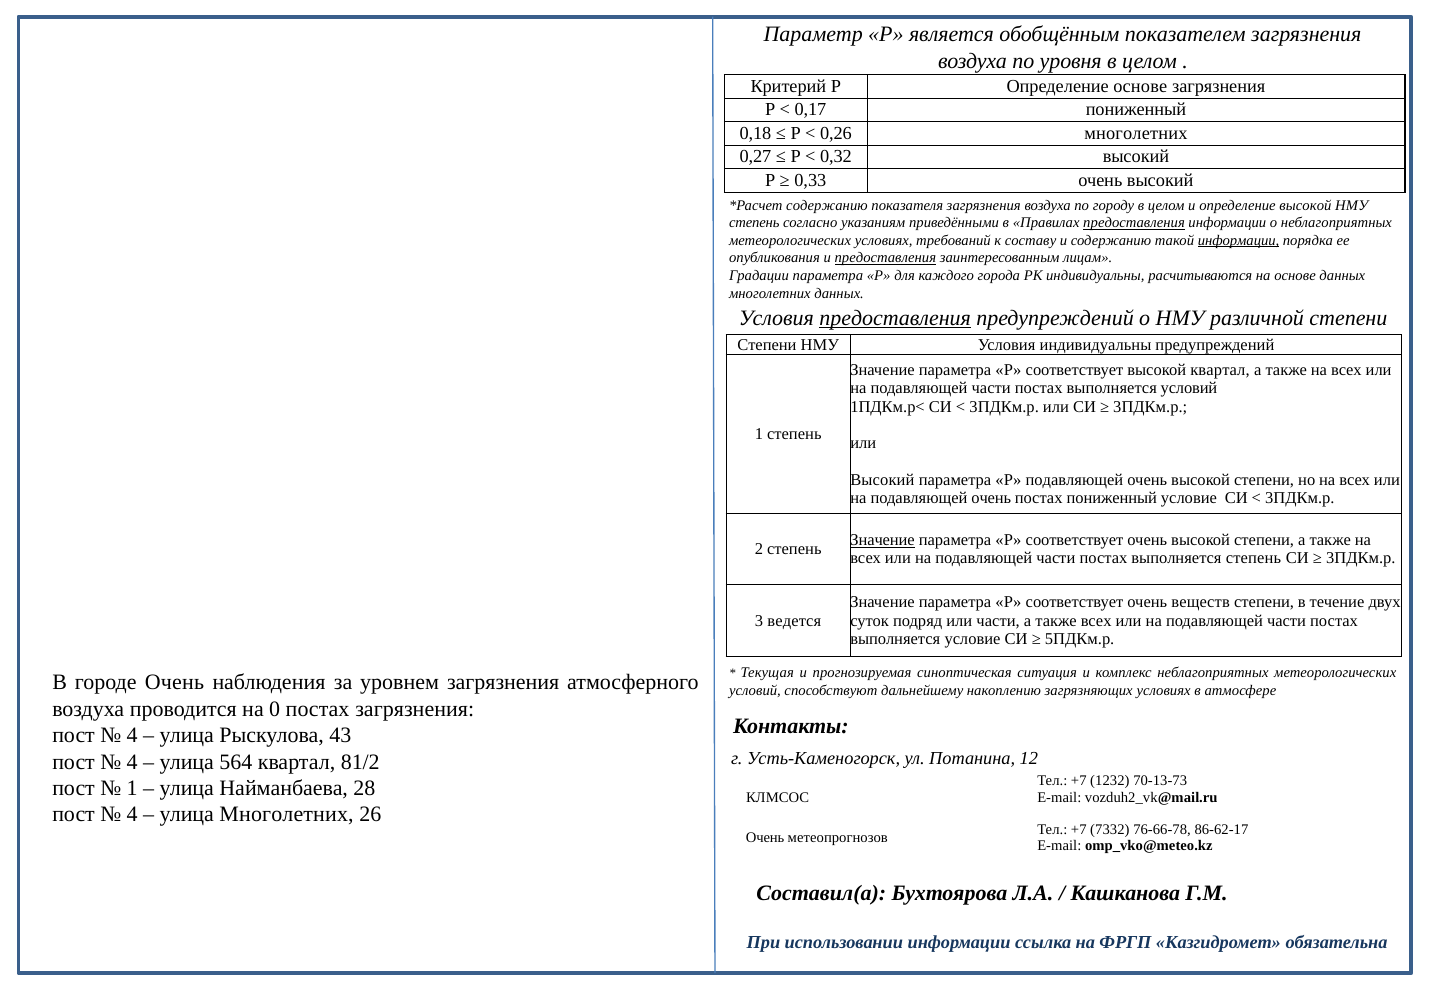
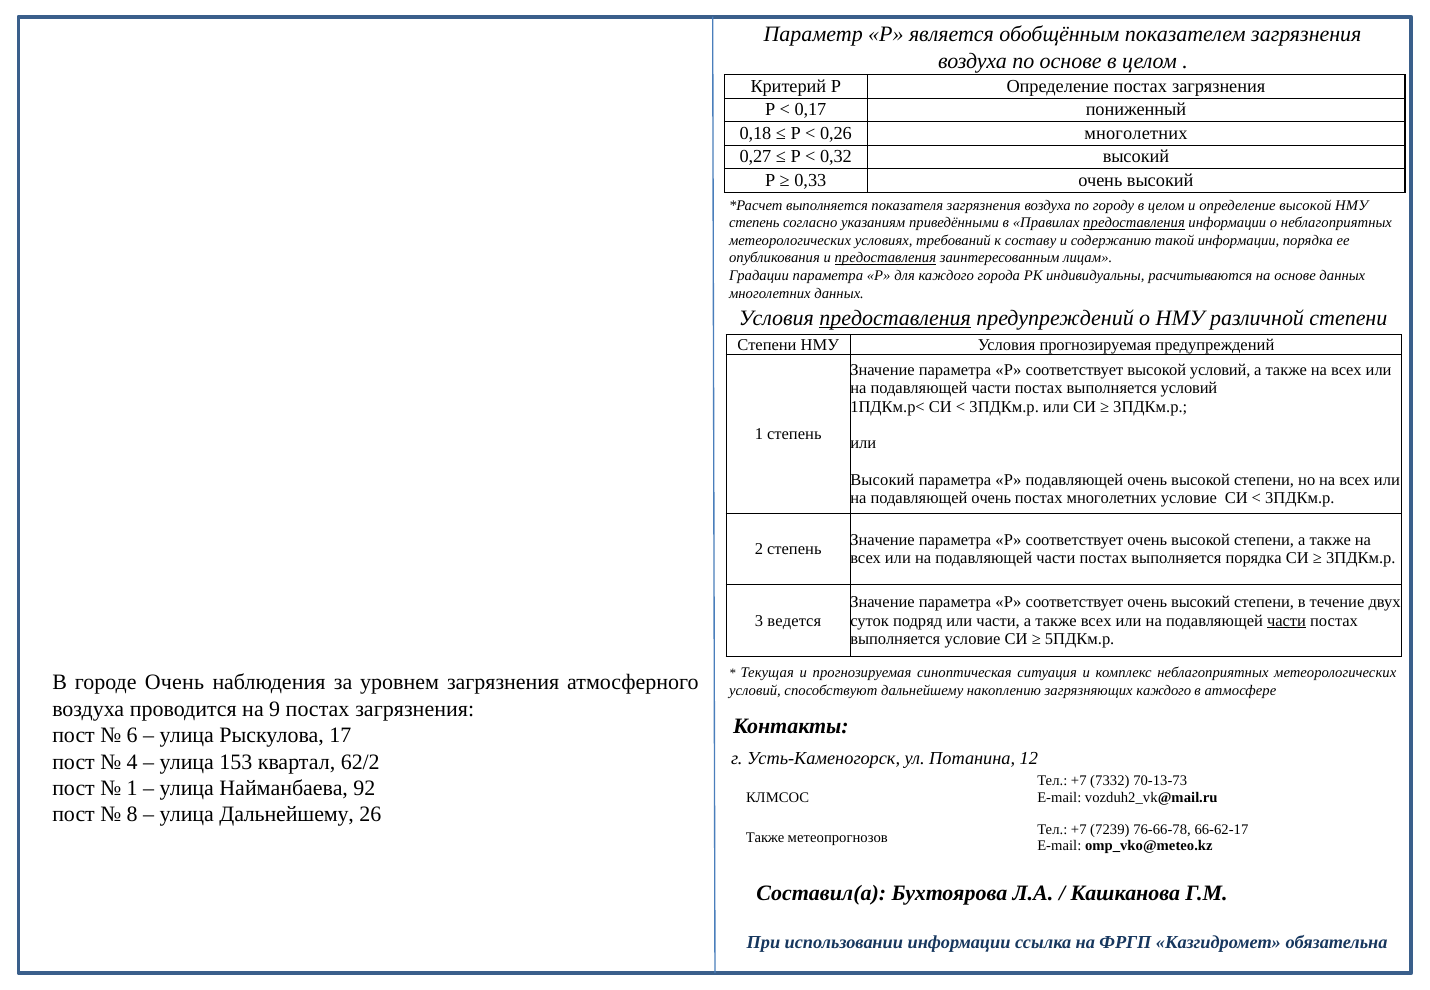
по уровня: уровня -> основе
Определение основе: основе -> постах
содержанию at (827, 205): содержанию -> выполняется
информации at (1239, 241) underline: present -> none
Условия индивидуальны: индивидуальны -> прогнозируемая
высокой квартал: квартал -> условий
постах пониженный: пониженный -> многолетних
Значение at (883, 540) underline: present -> none
выполняется степень: степень -> порядка
соответствует очень веществ: веществ -> высокий
части at (1287, 621) underline: none -> present
загрязняющих условиях: условиях -> каждого
0: 0 -> 9
4 at (132, 736): 4 -> 6
43: 43 -> 17
564: 564 -> 153
81/2: 81/2 -> 62/2
1232: 1232 -> 7332
28: 28 -> 92
4 at (132, 815): 4 -> 8
улица Многолетних: Многолетних -> Дальнейшему
7332: 7332 -> 7239
86-62-17: 86-62-17 -> 66-62-17
Очень at (765, 838): Очень -> Также
